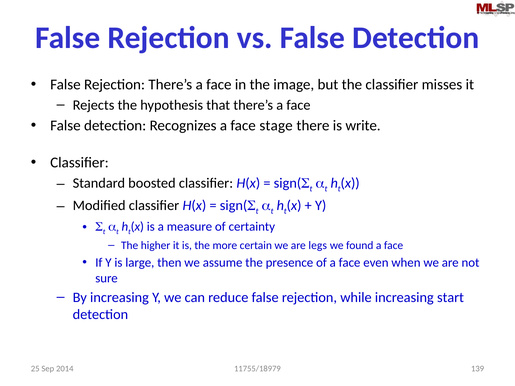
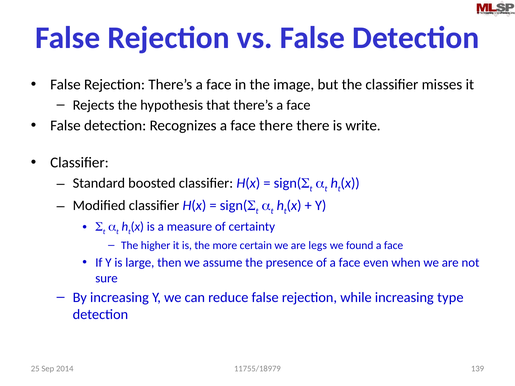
face stage: stage -> there
start: start -> type
